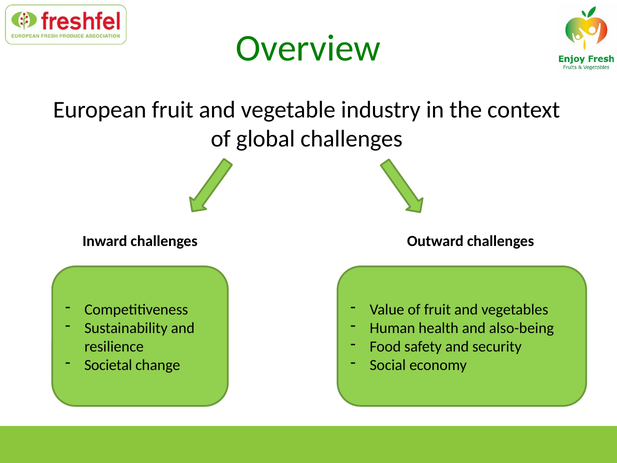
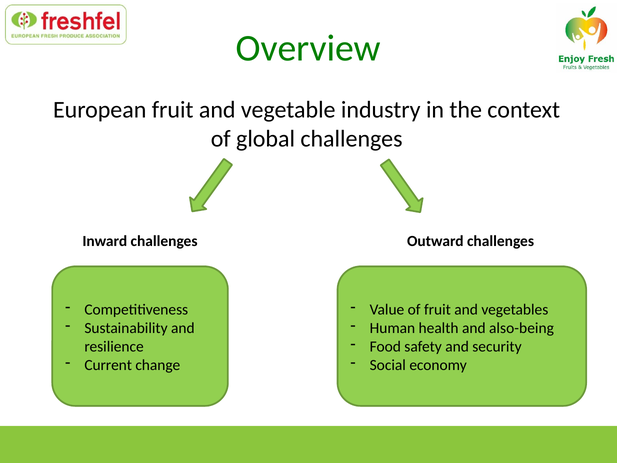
Societal: Societal -> Current
